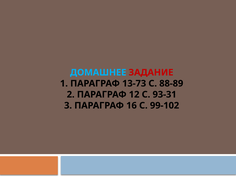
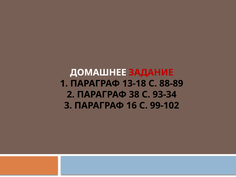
ДОМАШНЕЕ colour: light blue -> white
13-73: 13-73 -> 13-18
12: 12 -> 38
93-31: 93-31 -> 93-34
